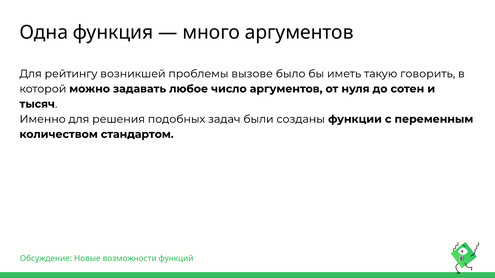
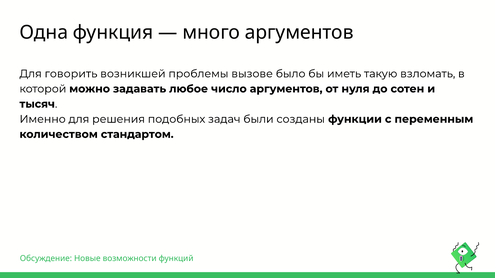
рейтингу: рейтингу -> говорить
говорить: говорить -> взломать
